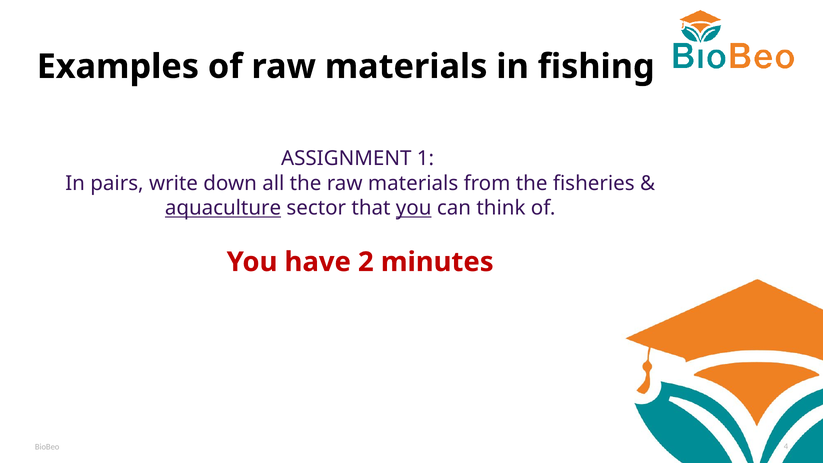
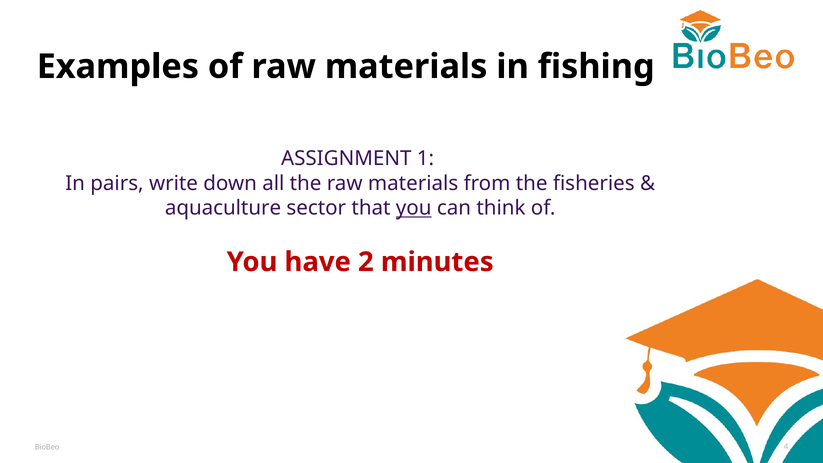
aquaculture underline: present -> none
